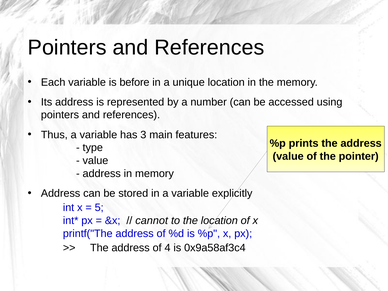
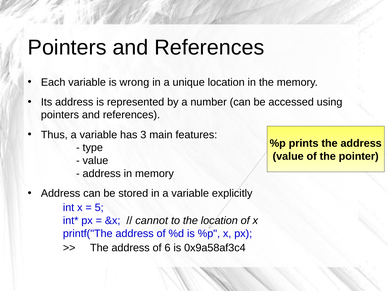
before: before -> wrong
4: 4 -> 6
